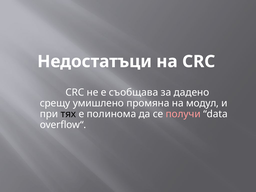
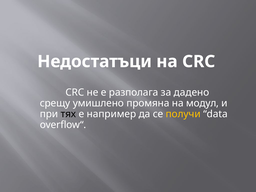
съобщава: съобщава -> разполага
полинома: полинома -> например
получи colour: pink -> yellow
